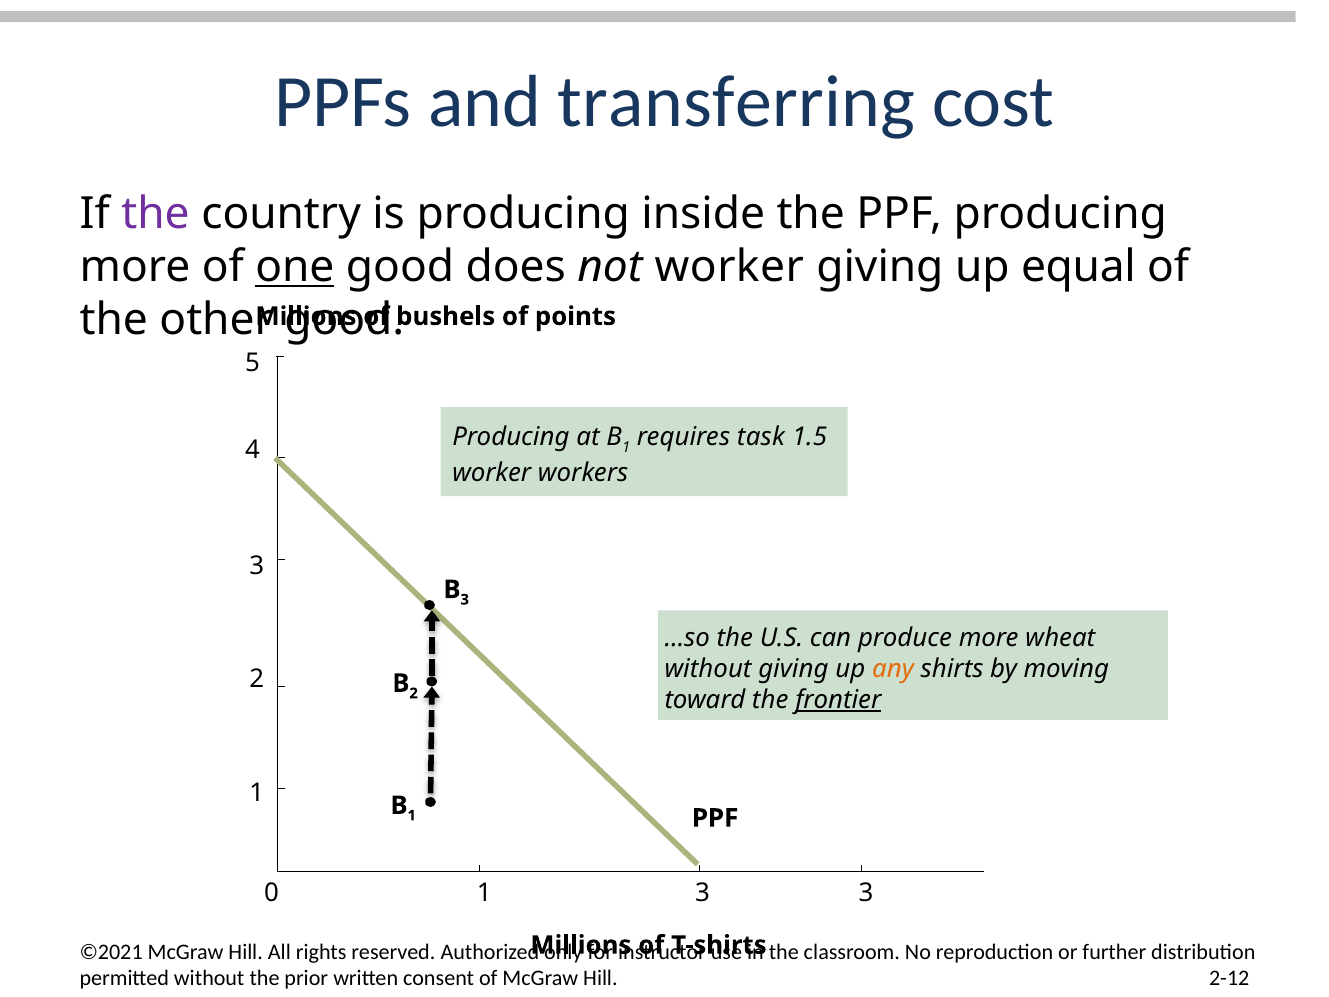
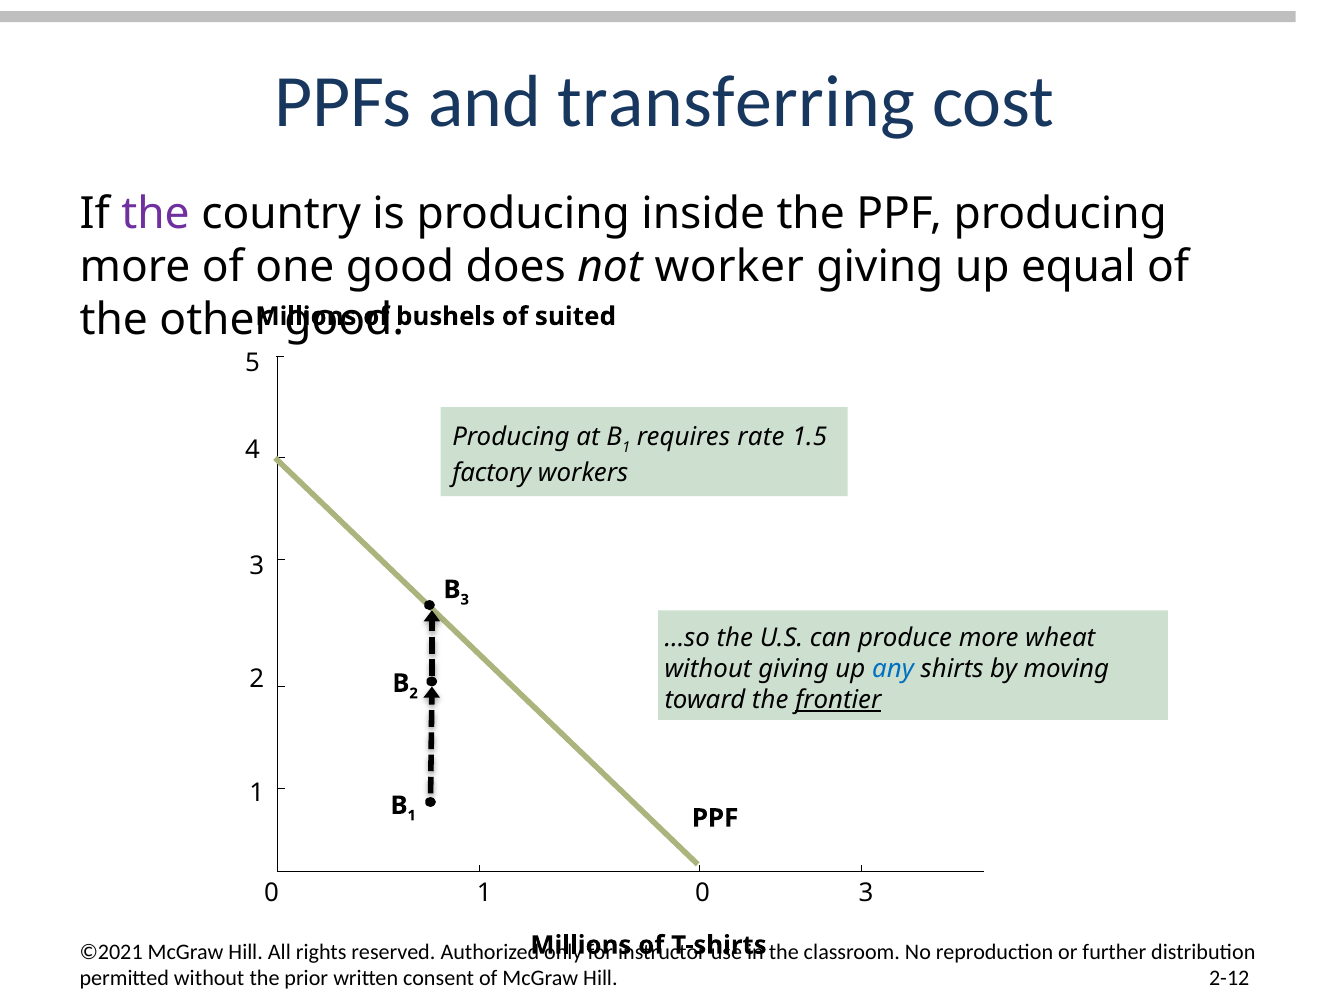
one underline: present -> none
points: points -> suited
task: task -> rate
worker at (492, 472): worker -> factory
any colour: orange -> blue
3 at (702, 893): 3 -> 0
